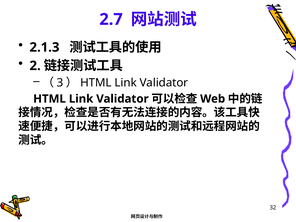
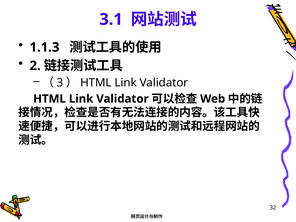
2.7: 2.7 -> 3.1
2.1.3: 2.1.3 -> 1.1.3
